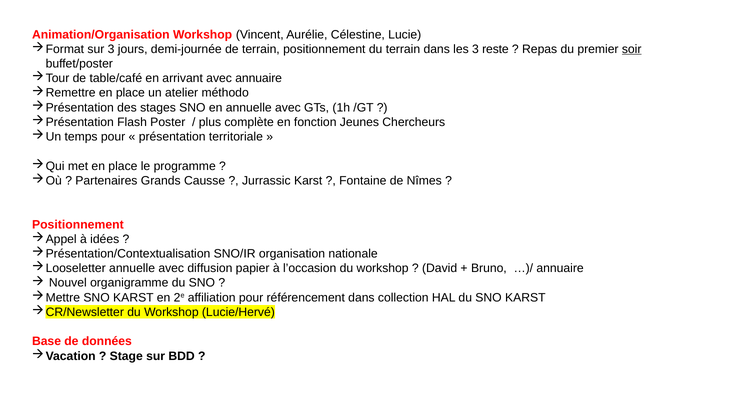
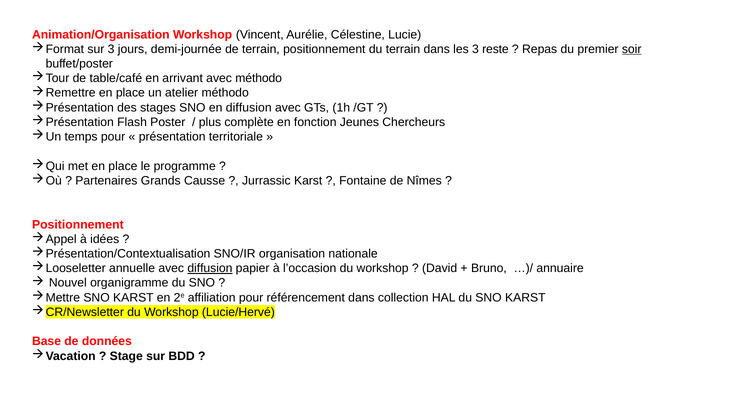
avec annuaire: annuaire -> méthodo
en annuelle: annuelle -> diffusion
diffusion at (210, 268) underline: none -> present
